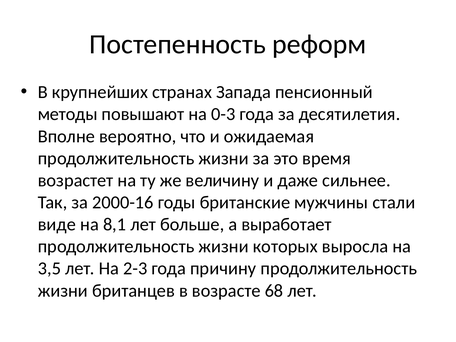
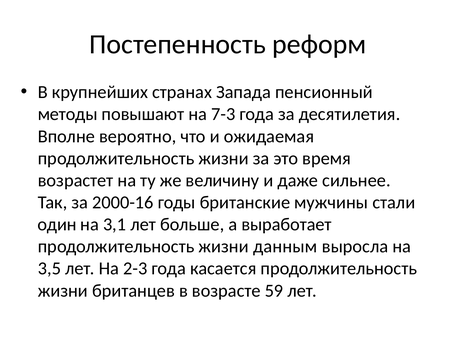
0-3: 0-3 -> 7-3
виде: виде -> один
8,1: 8,1 -> 3,1
которых: которых -> данным
причину: причину -> касается
68: 68 -> 59
